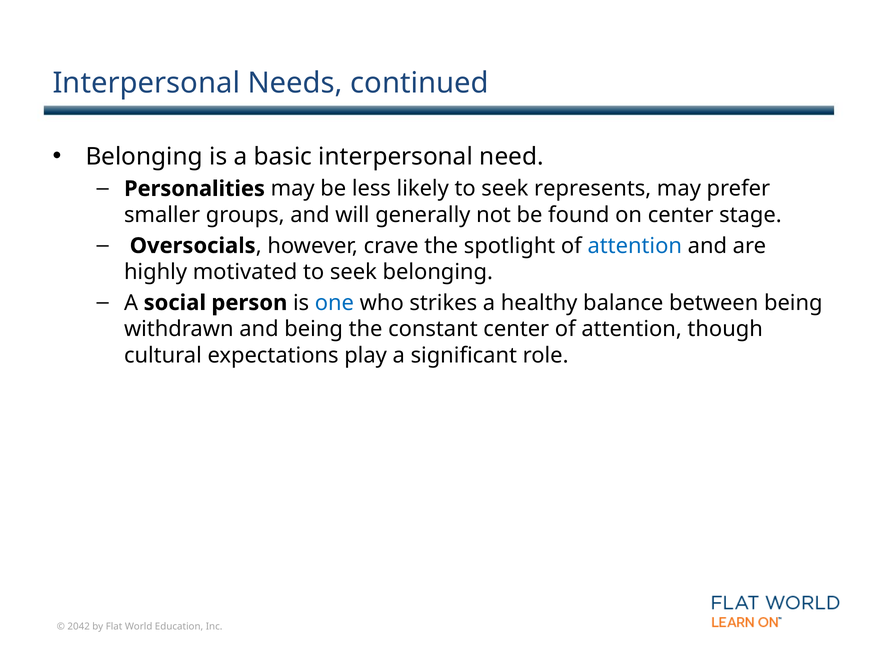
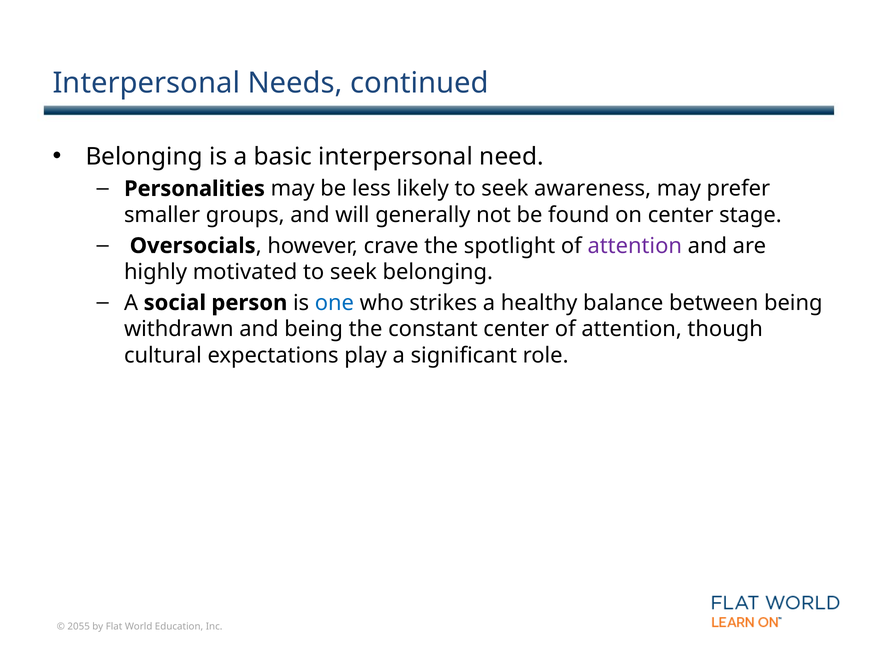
represents: represents -> awareness
attention at (635, 246) colour: blue -> purple
2042: 2042 -> 2055
